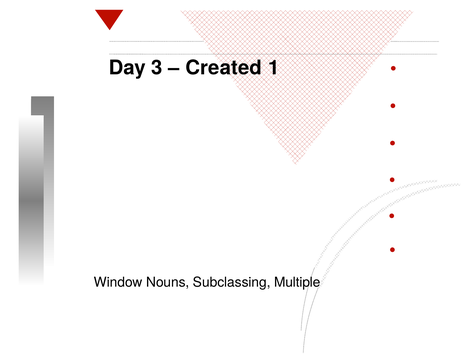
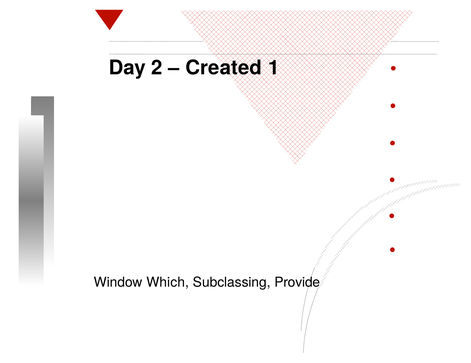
3: 3 -> 2
Nouns: Nouns -> Which
Multiple: Multiple -> Provide
